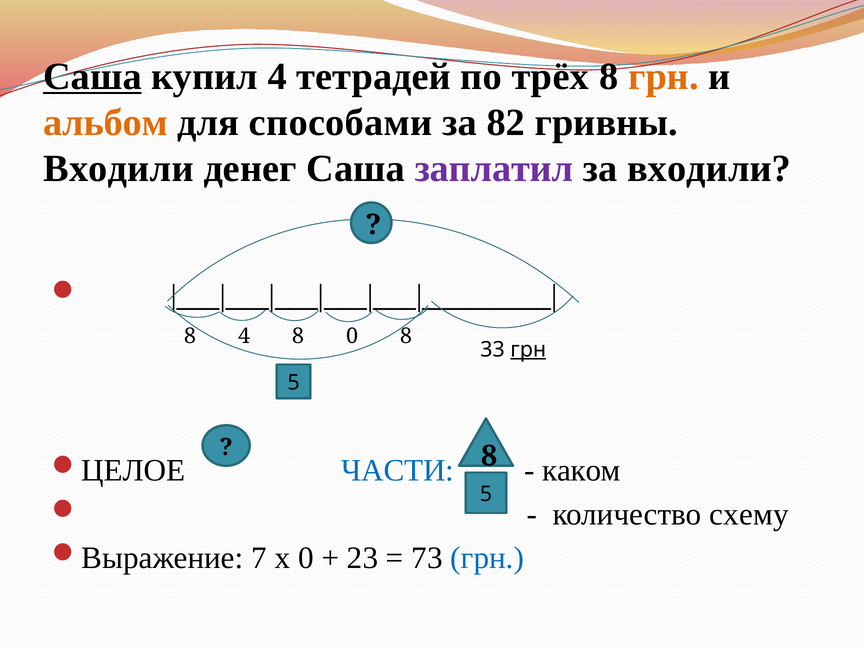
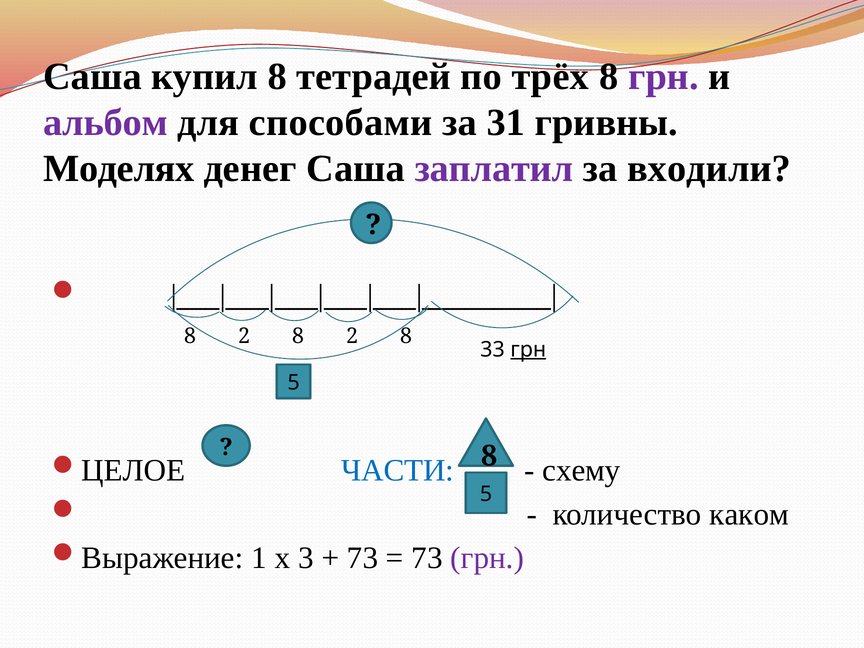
Саша at (92, 76) underline: present -> none
купил 4: 4 -> 8
грн at (663, 76) colour: orange -> purple
альбом colour: orange -> purple
82: 82 -> 31
Входили at (118, 169): Входили -> Моделях
4 at (244, 336): 4 -> 2
0 at (352, 336): 0 -> 2
каком: каком -> схему
схему: схему -> каком
7: 7 -> 1
х 0: 0 -> 3
23 at (363, 558): 23 -> 73
грн at (487, 558) colour: blue -> purple
